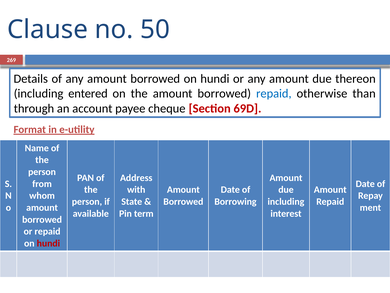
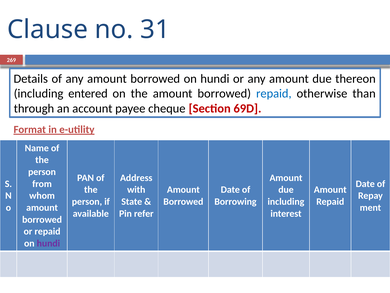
50: 50 -> 31
term: term -> refer
hundi at (48, 243) colour: red -> purple
